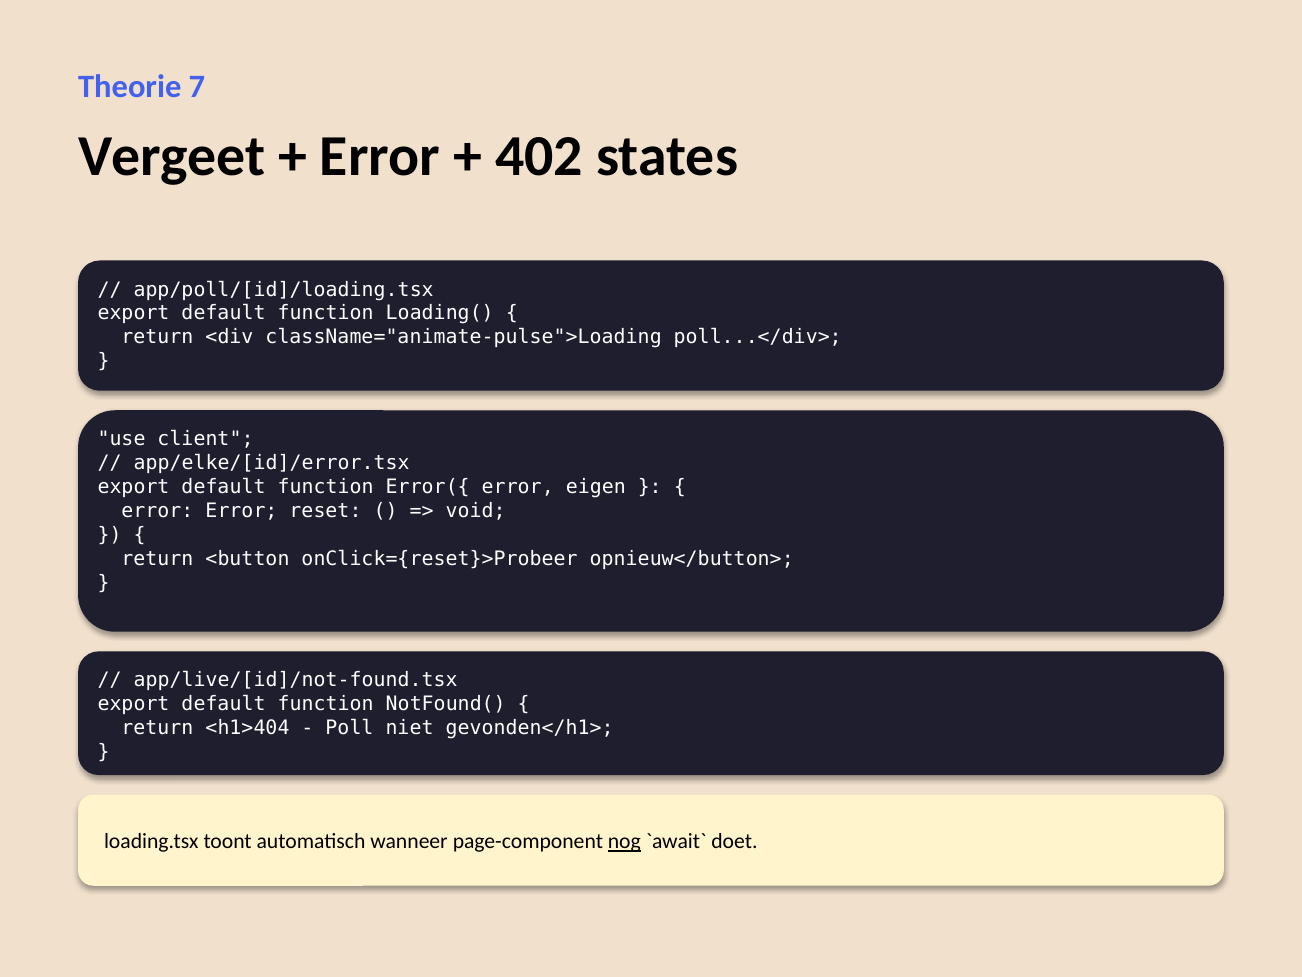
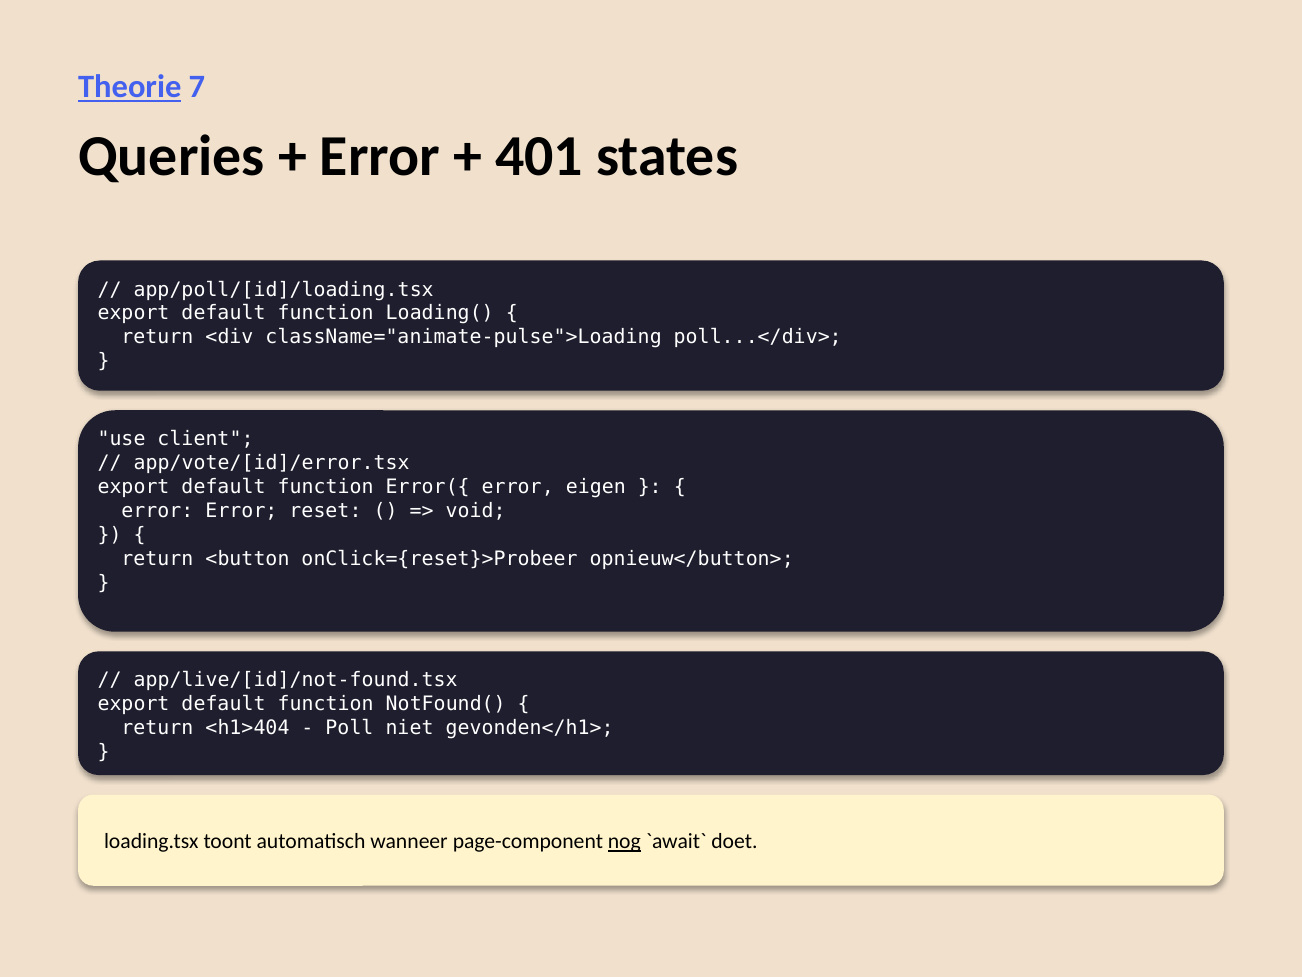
Theorie underline: none -> present
Vergeet: Vergeet -> Queries
402: 402 -> 401
app/elke/[id]/error.tsx: app/elke/[id]/error.tsx -> app/vote/[id]/error.tsx
